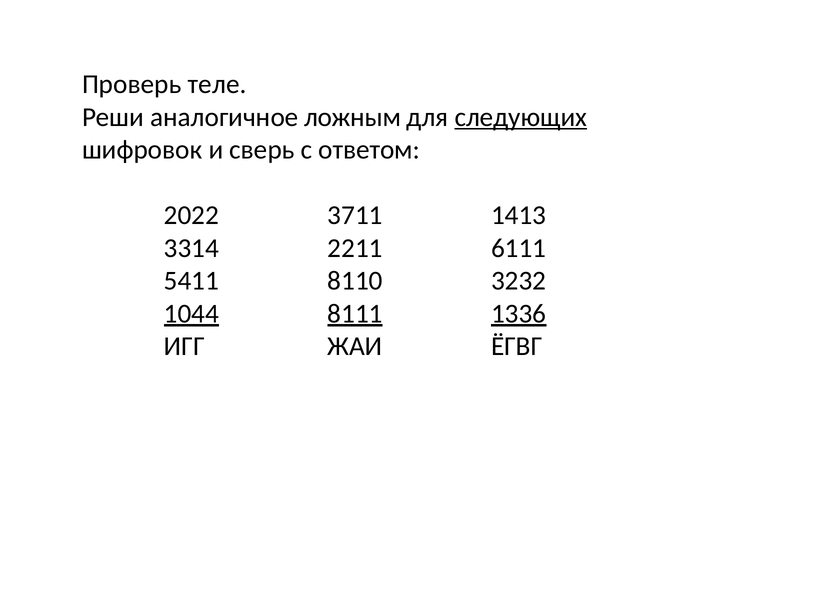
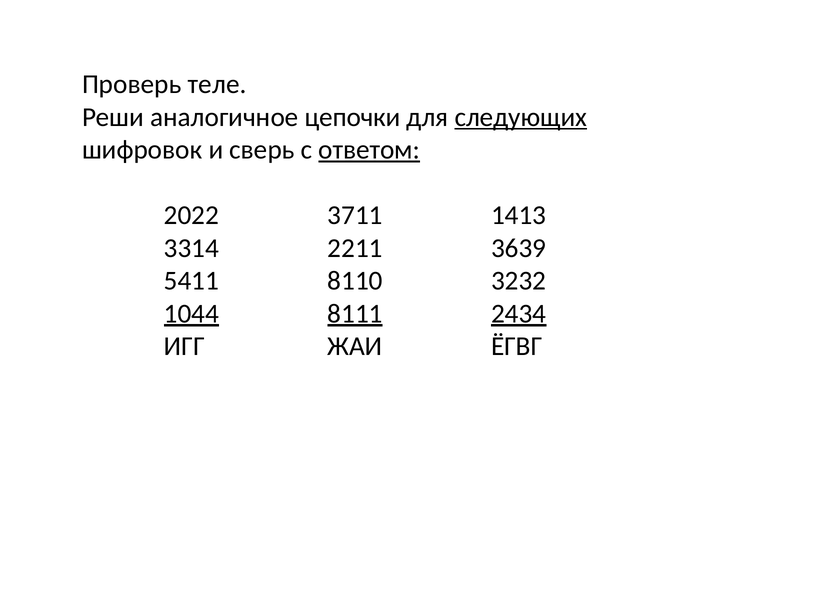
ложным: ложным -> цепочки
ответом underline: none -> present
6111: 6111 -> 3639
1336: 1336 -> 2434
